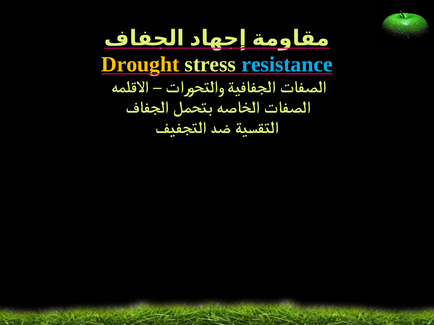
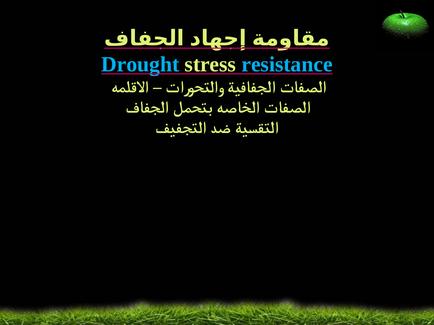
Drought colour: yellow -> light blue
